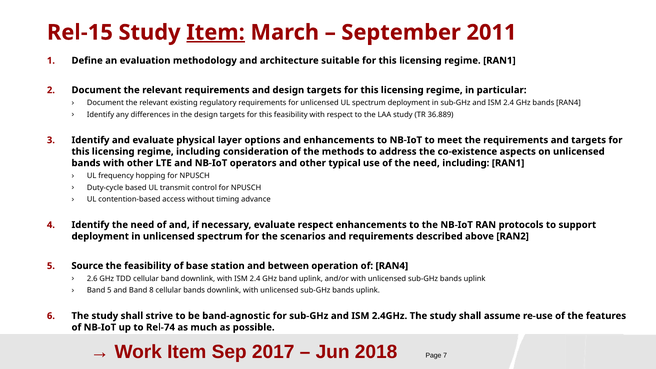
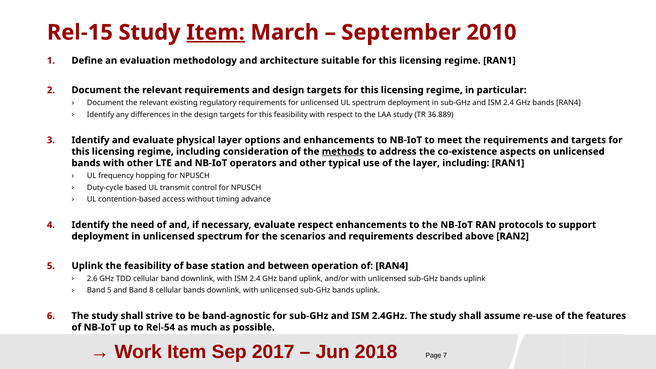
2011: 2011 -> 2010
methods underline: none -> present
of the need: need -> layer
5 Source: Source -> Uplink
Rel-74: Rel-74 -> Rel-54
